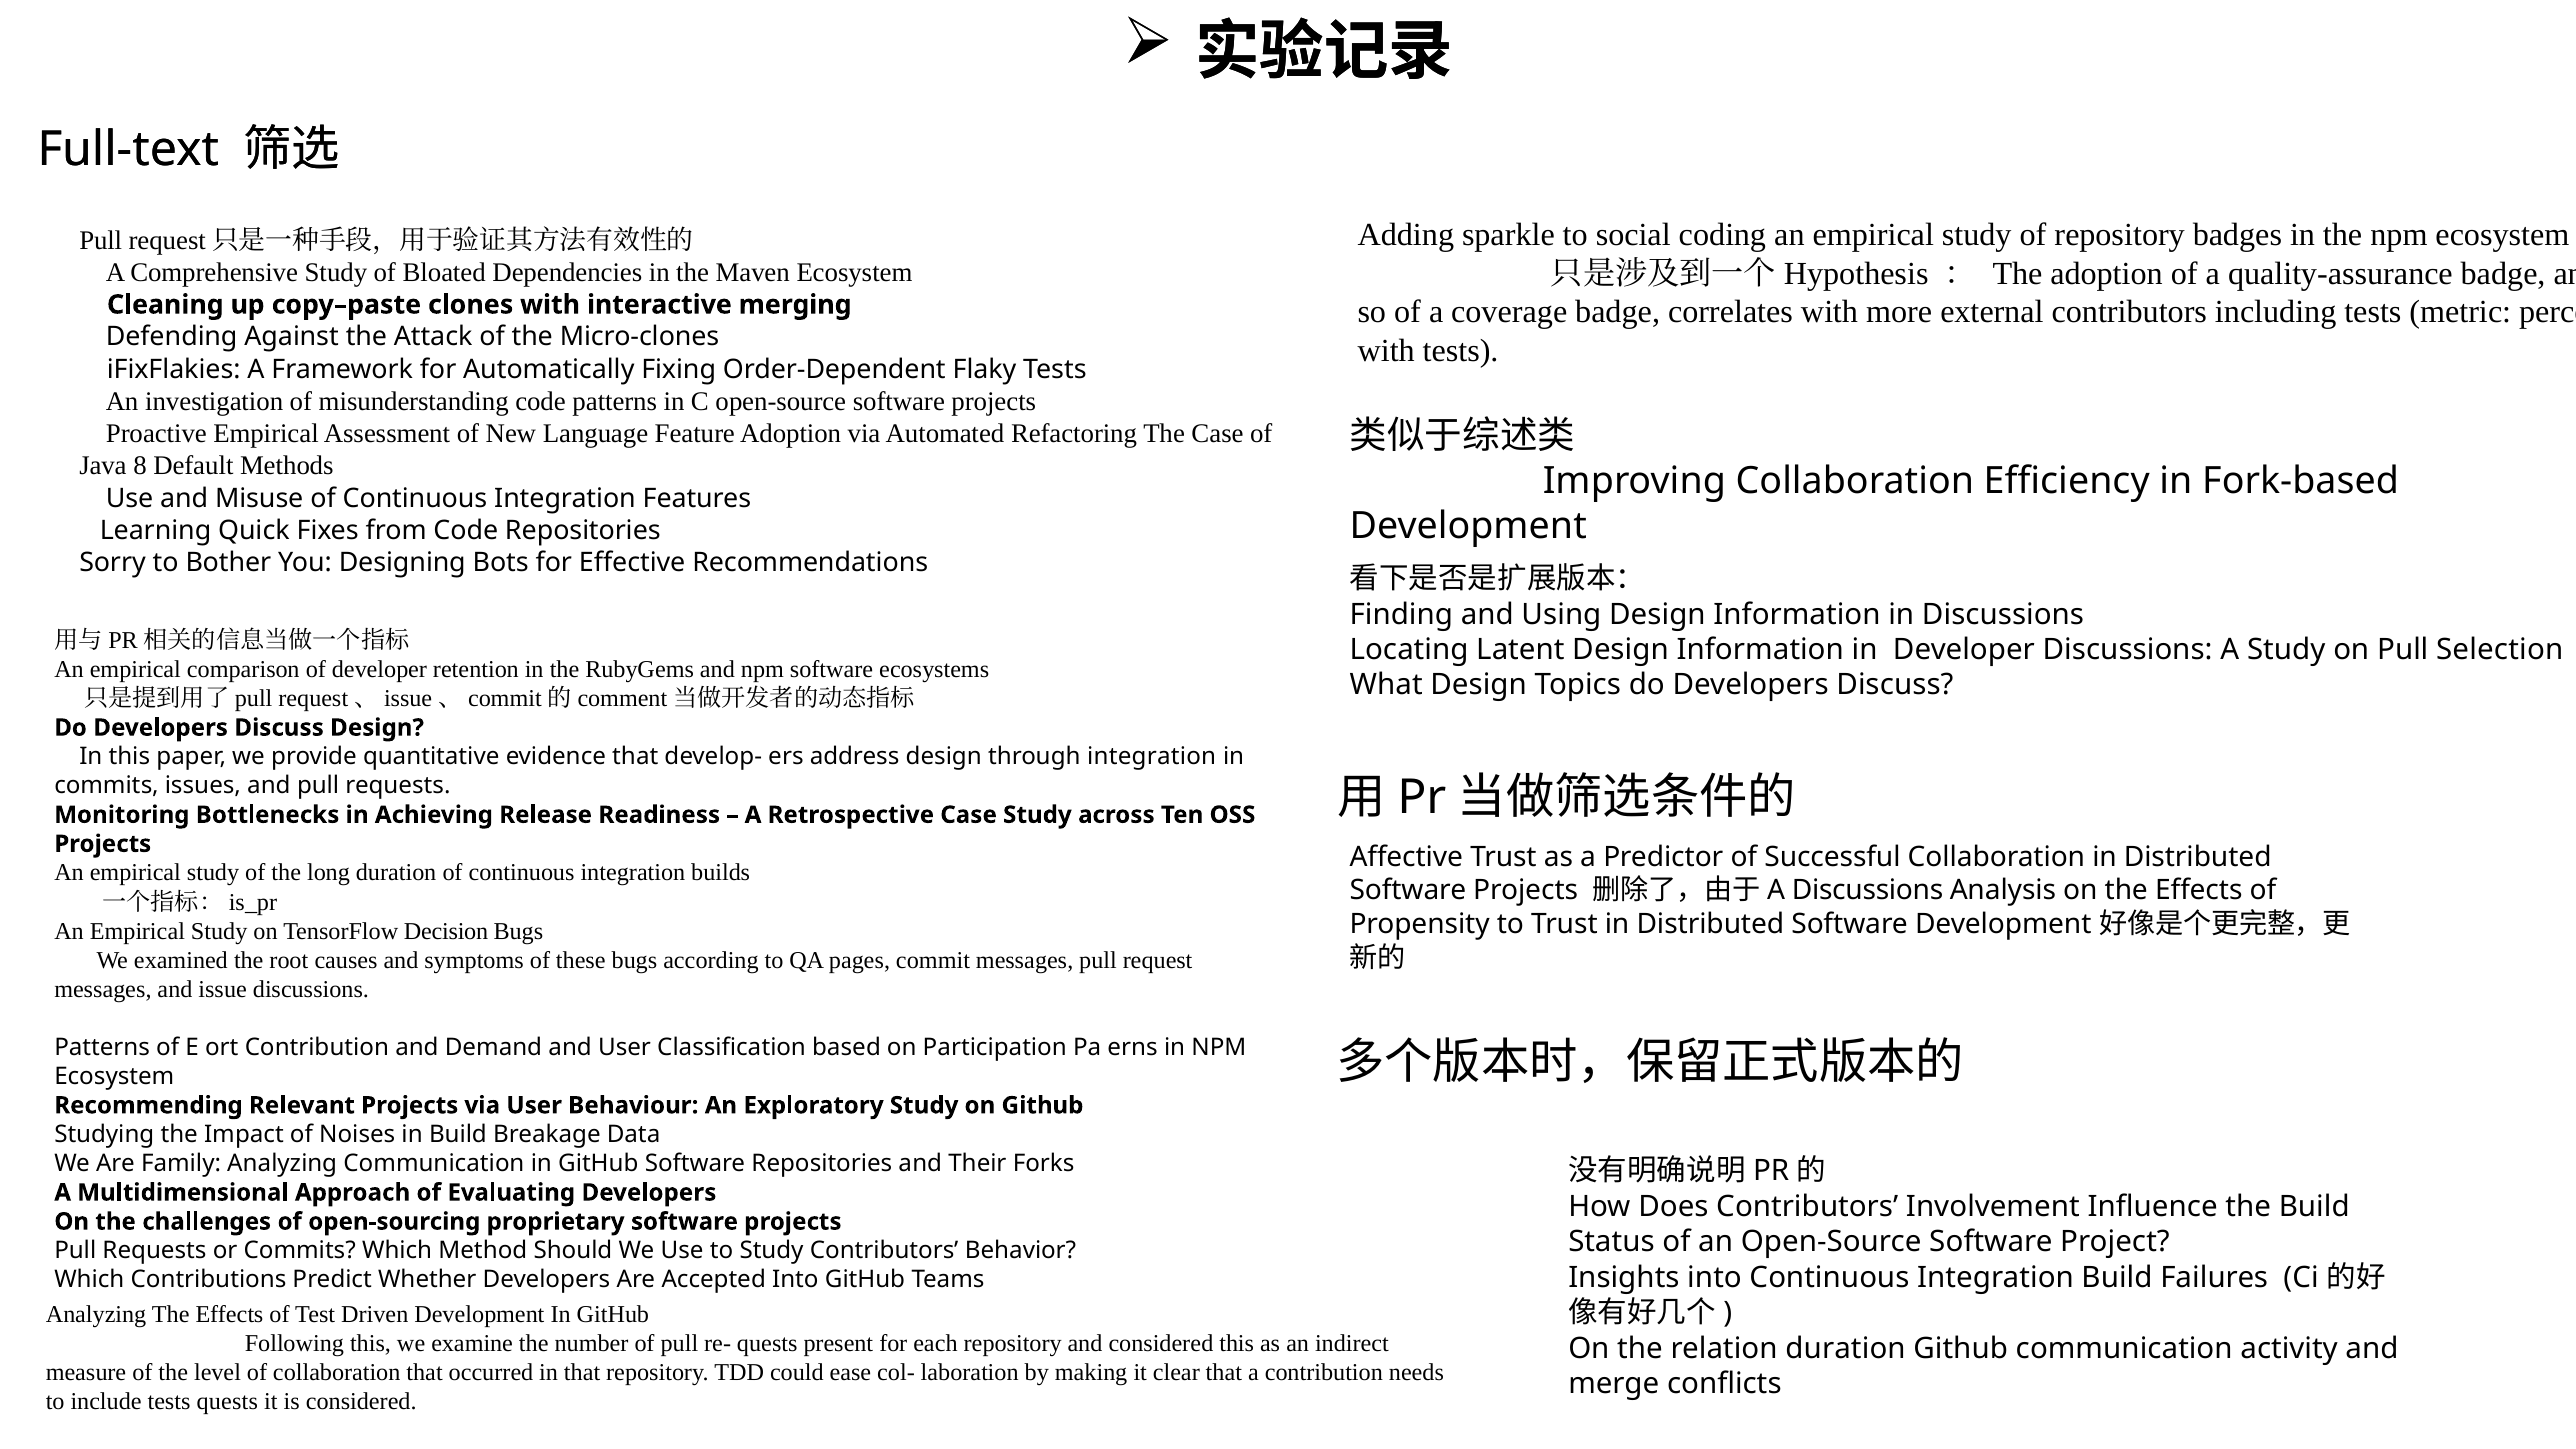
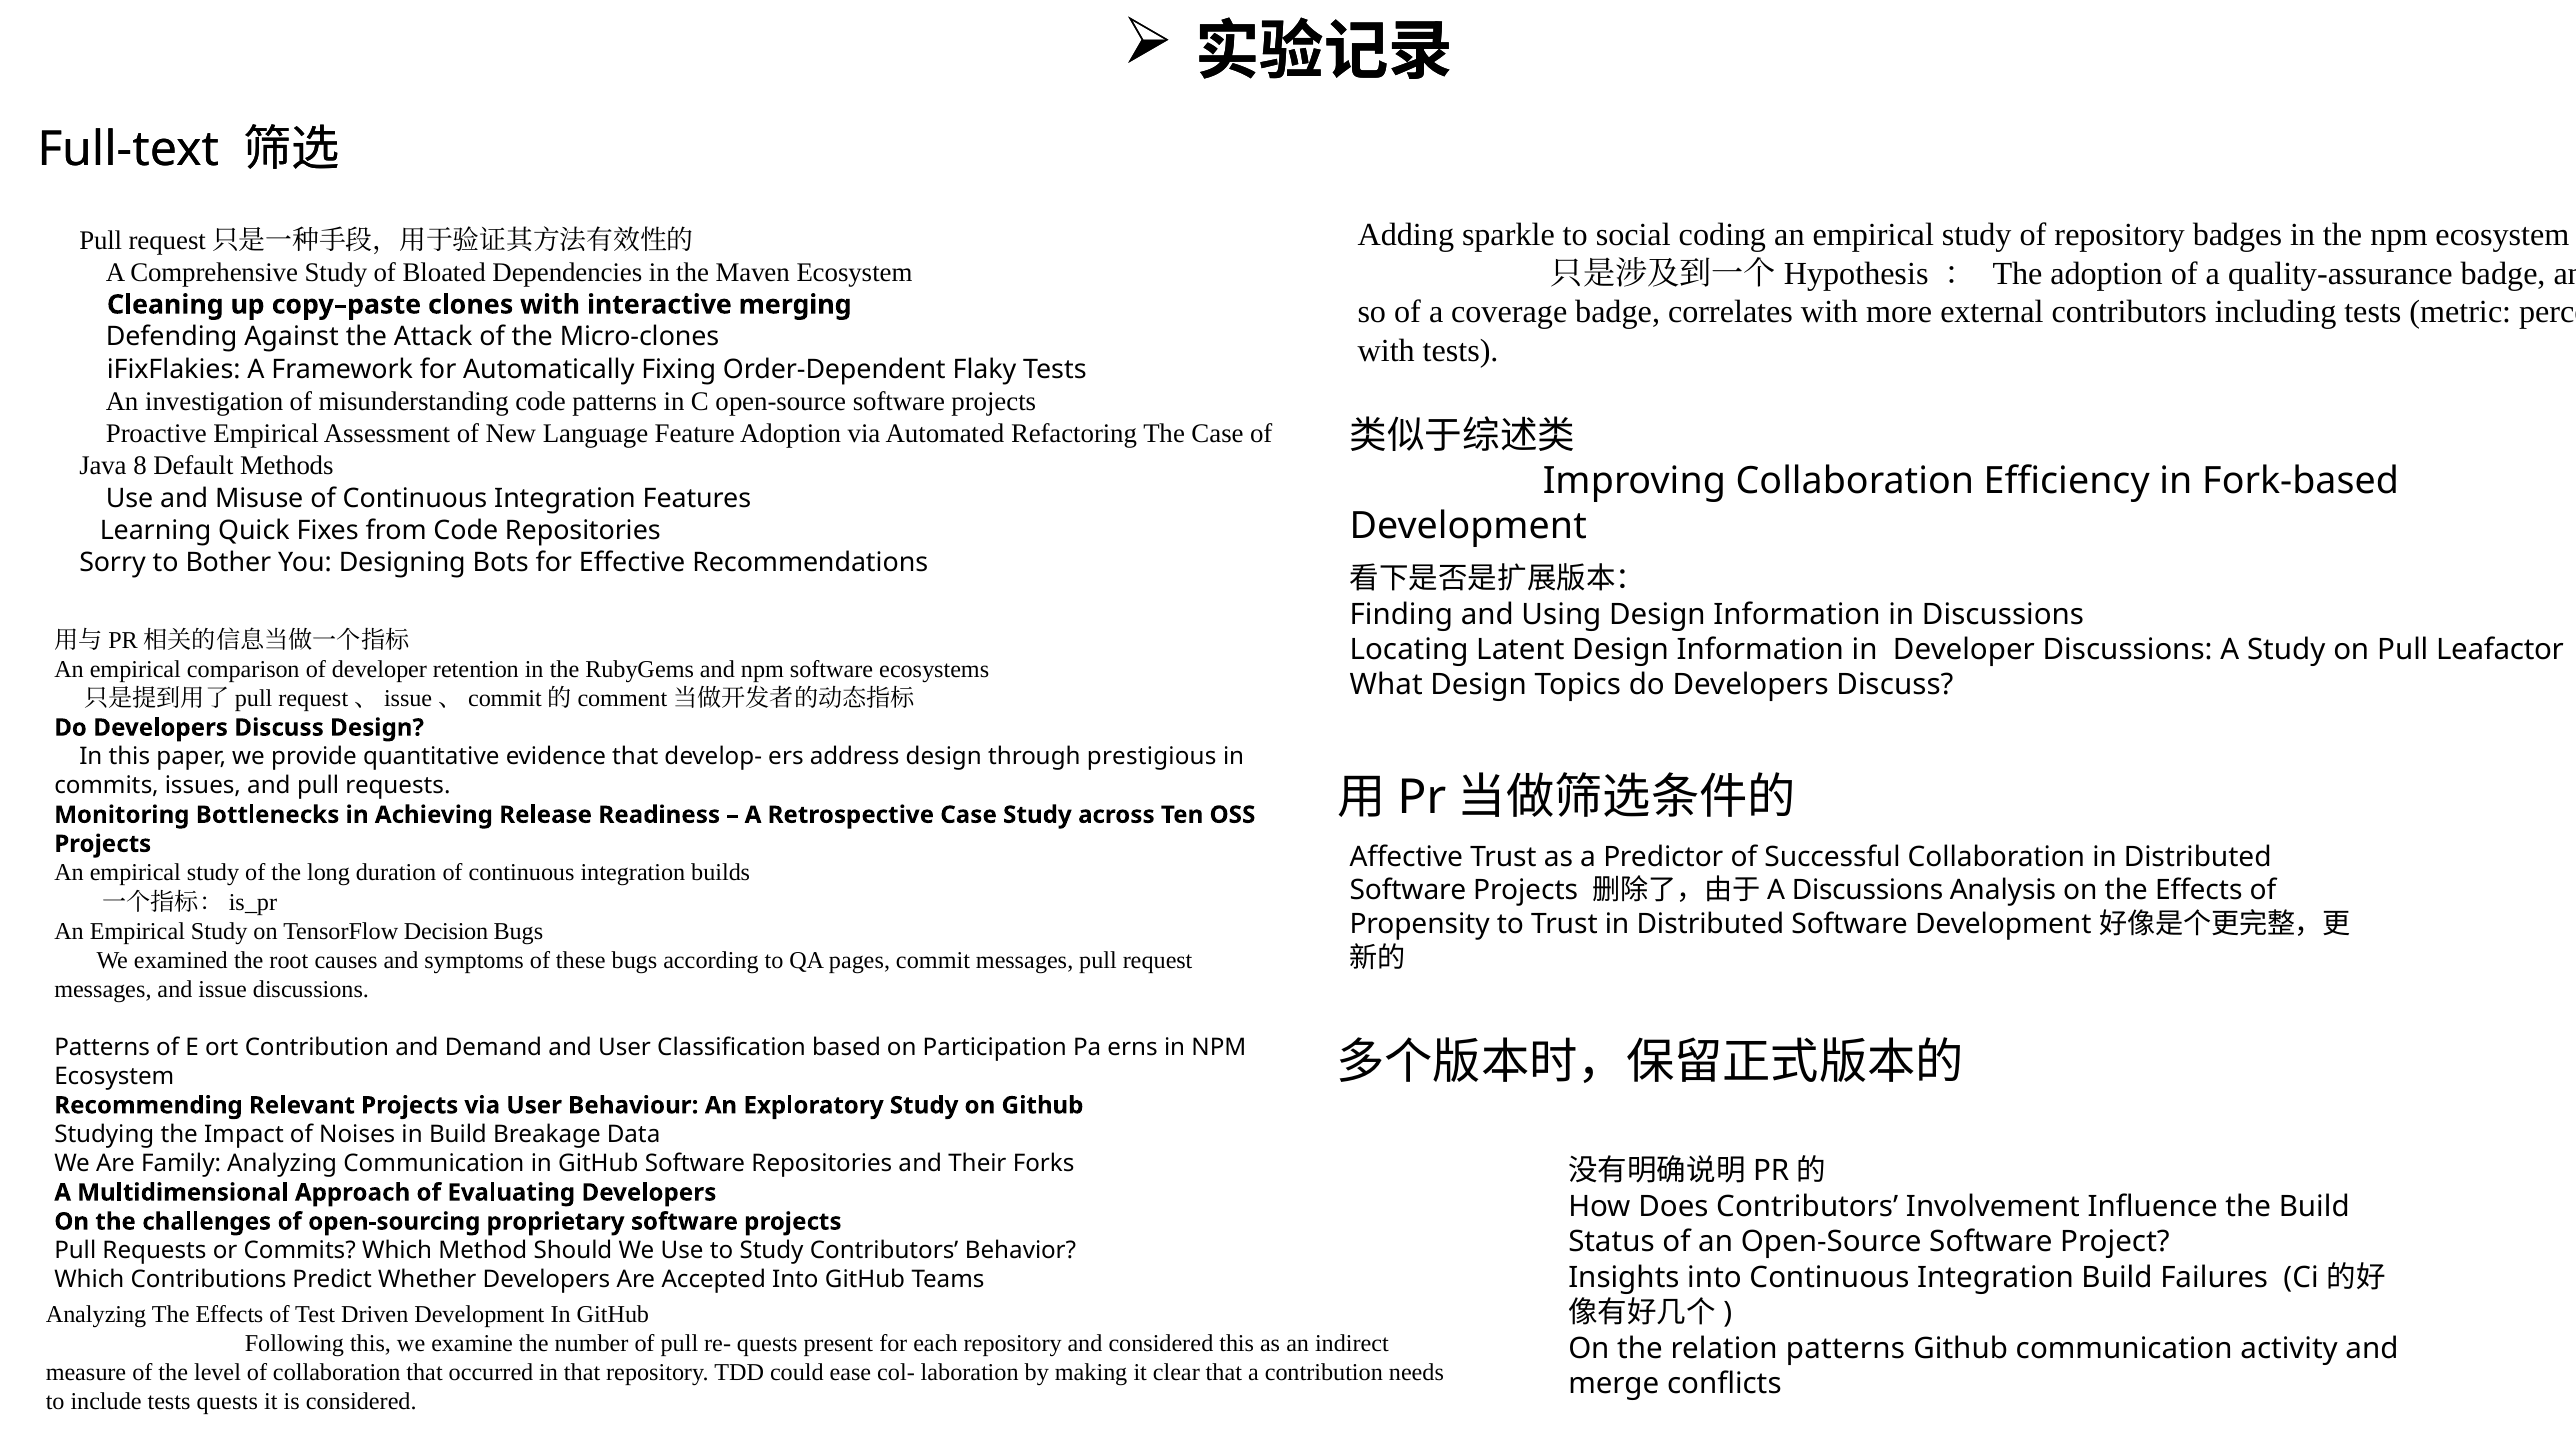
Selection: Selection -> Leafactor
through integration: integration -> prestigious
relation duration: duration -> patterns
